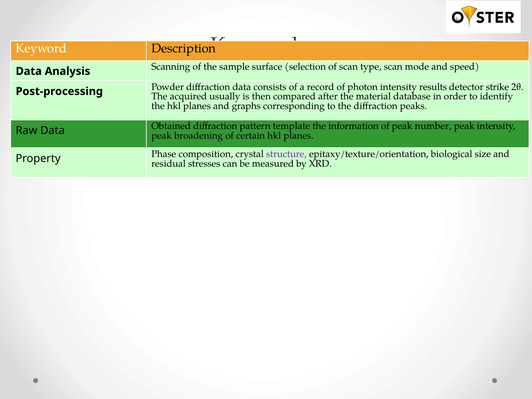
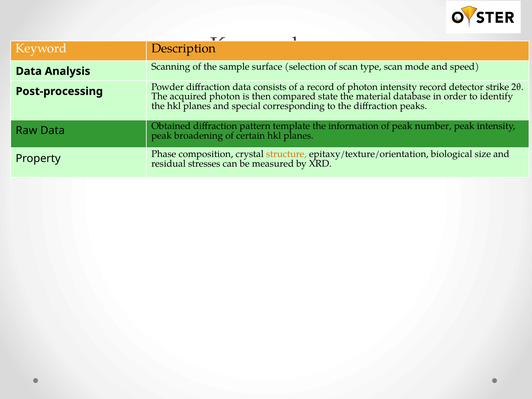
intensity results: results -> record
acquired usually: usually -> photon
after: after -> state
graphs: graphs -> special
structure colour: purple -> orange
